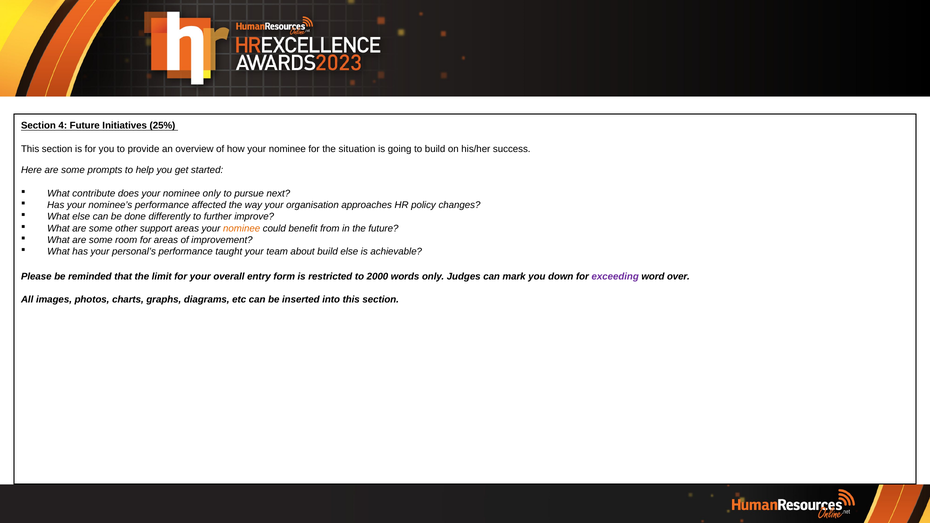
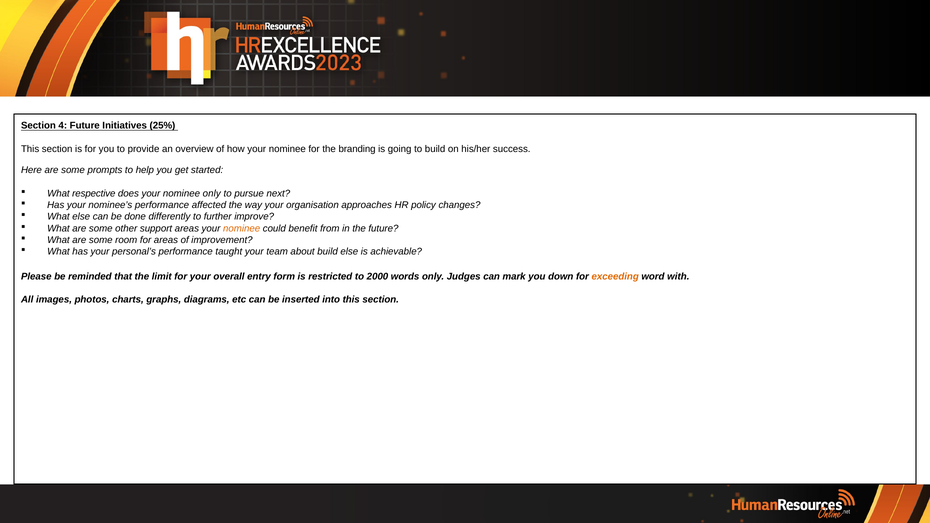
situation: situation -> branding
contribute: contribute -> respective
exceeding colour: purple -> orange
over: over -> with
